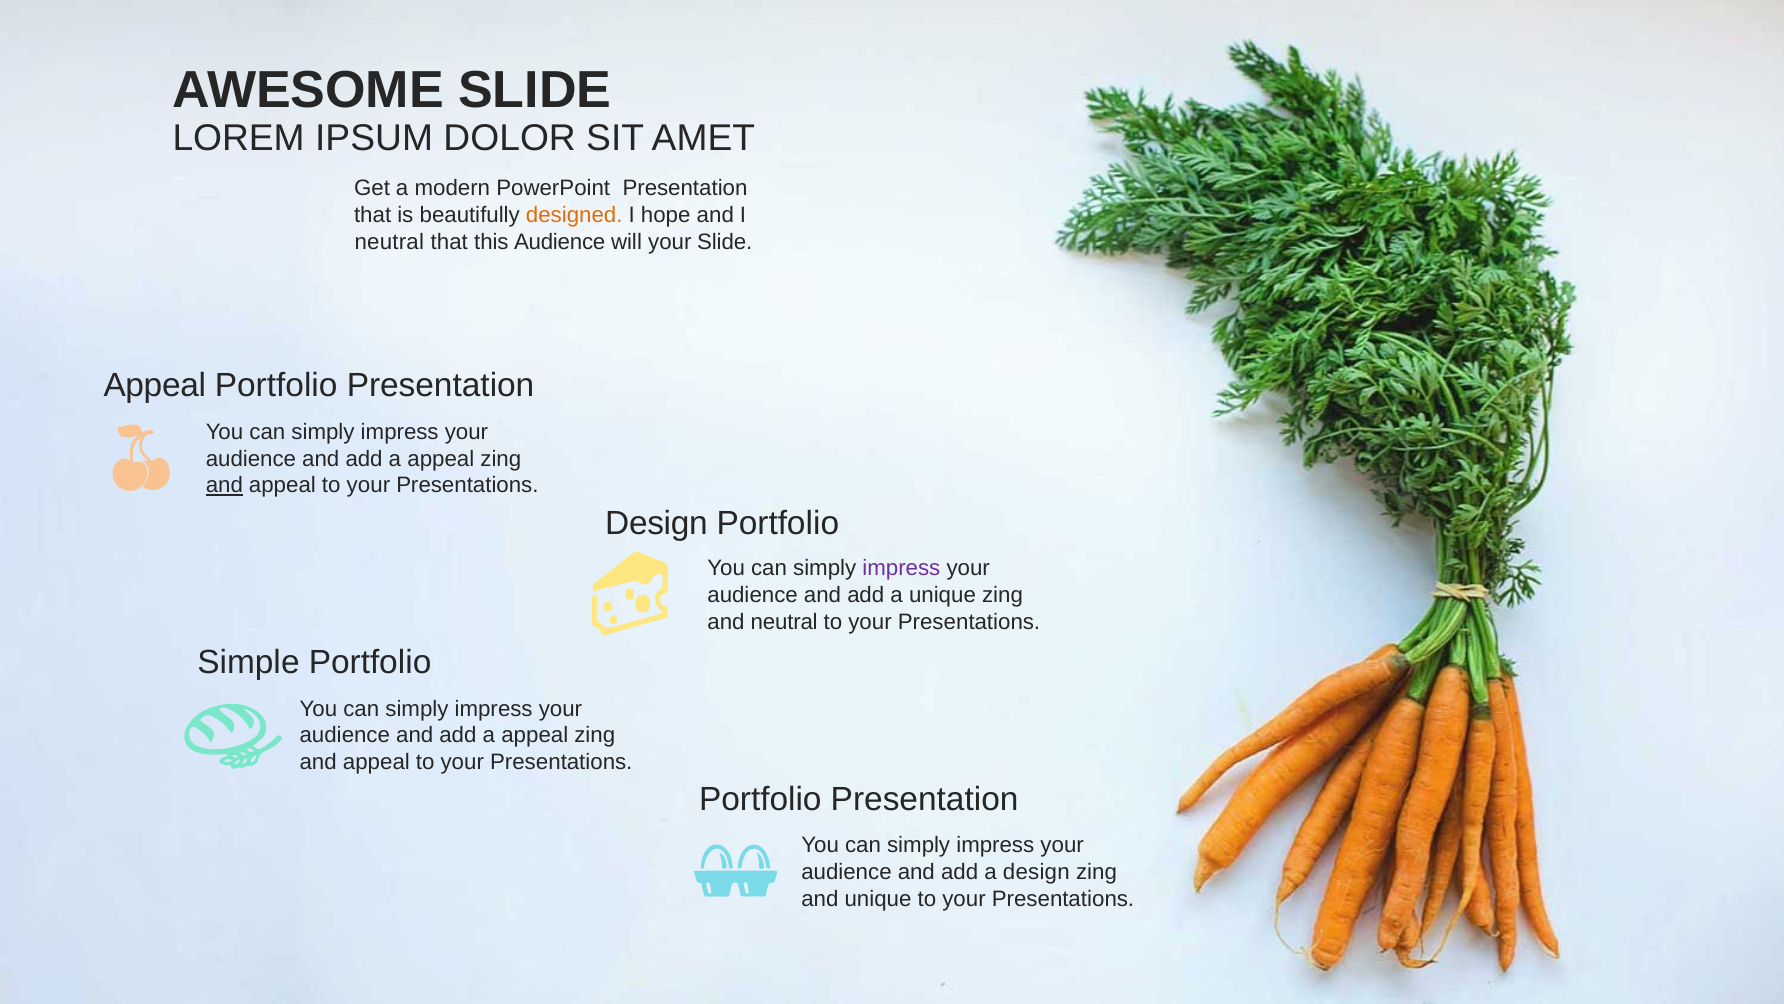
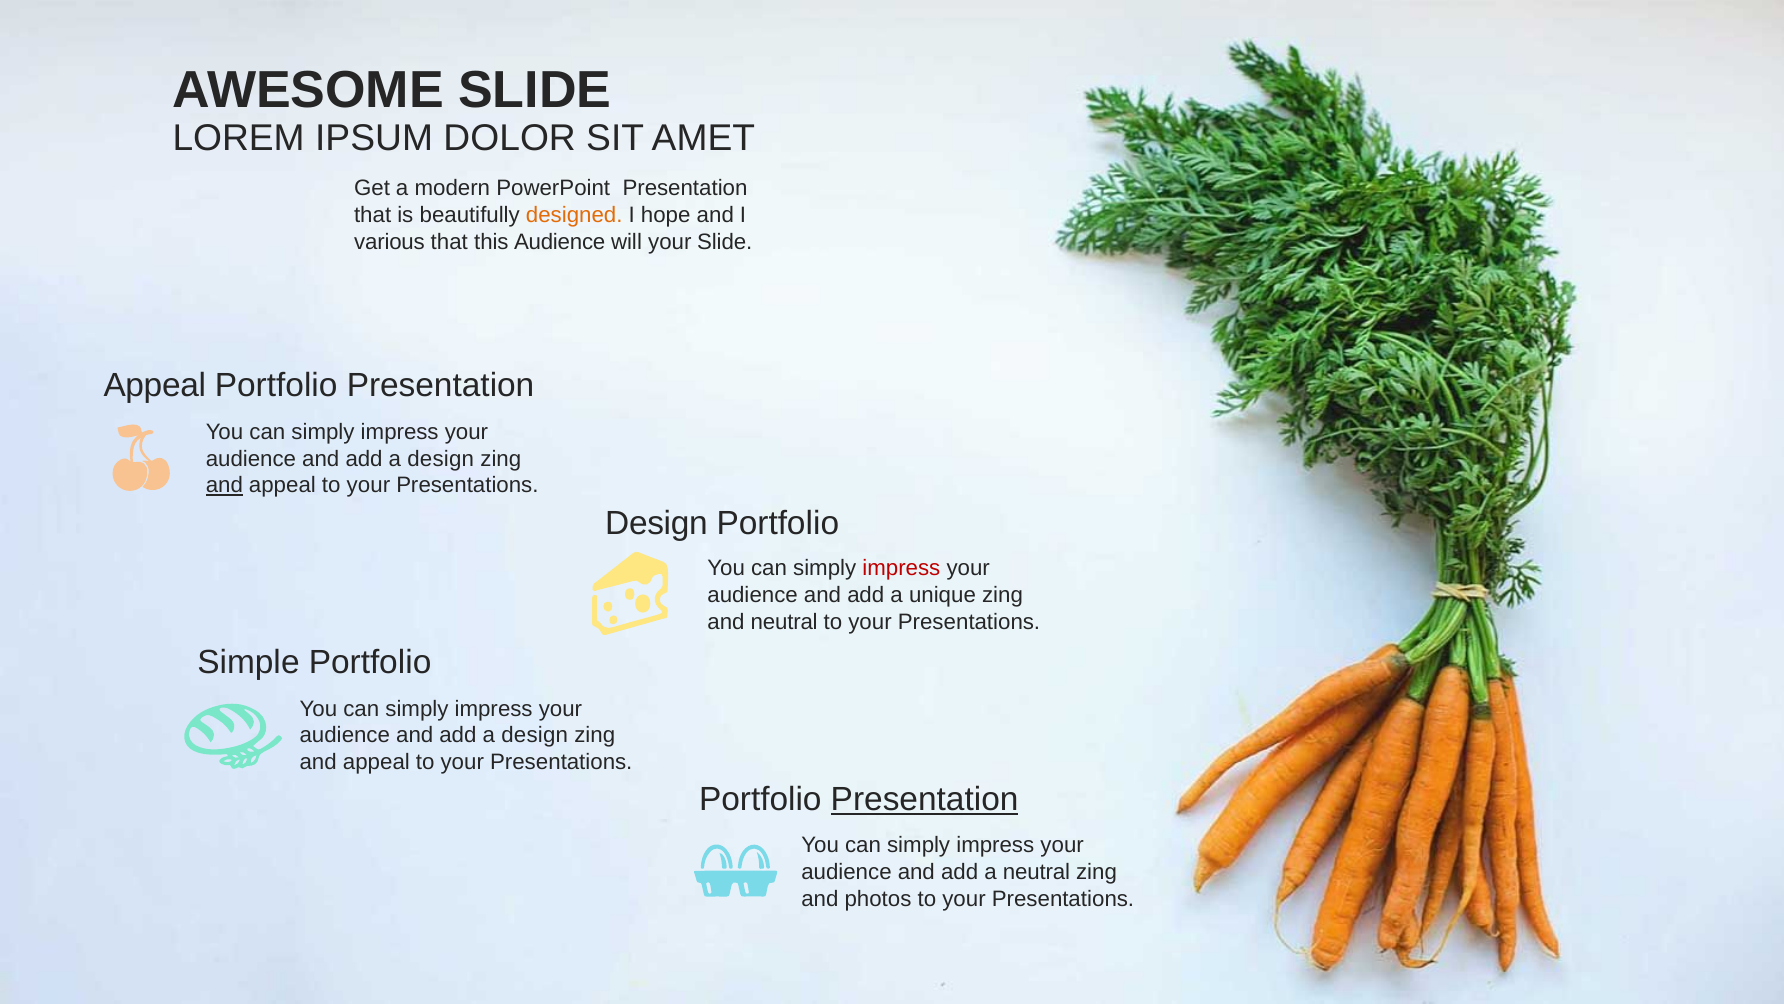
neutral at (389, 242): neutral -> various
appeal at (441, 459): appeal -> design
impress at (901, 568) colour: purple -> red
appeal at (535, 735): appeal -> design
Presentation at (925, 799) underline: none -> present
a design: design -> neutral
and unique: unique -> photos
